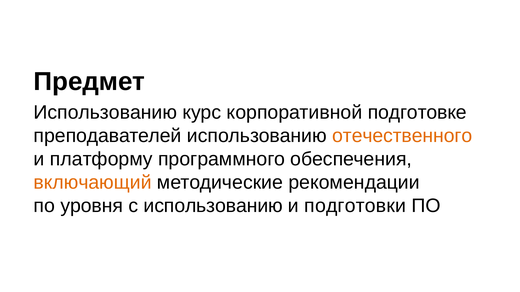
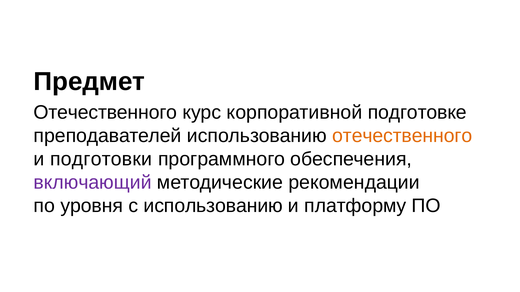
Использованию at (105, 112): Использованию -> Отечественного
платформу: платформу -> подготовки
включающий colour: orange -> purple
подготовки: подготовки -> платформу
